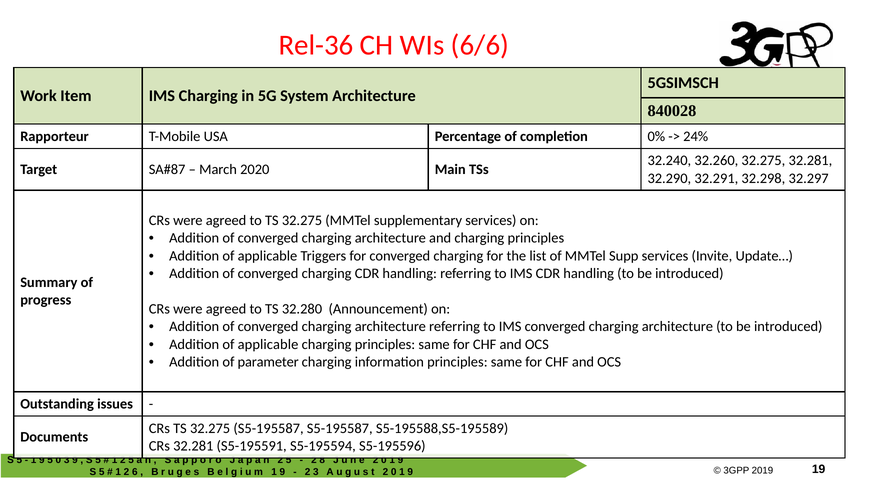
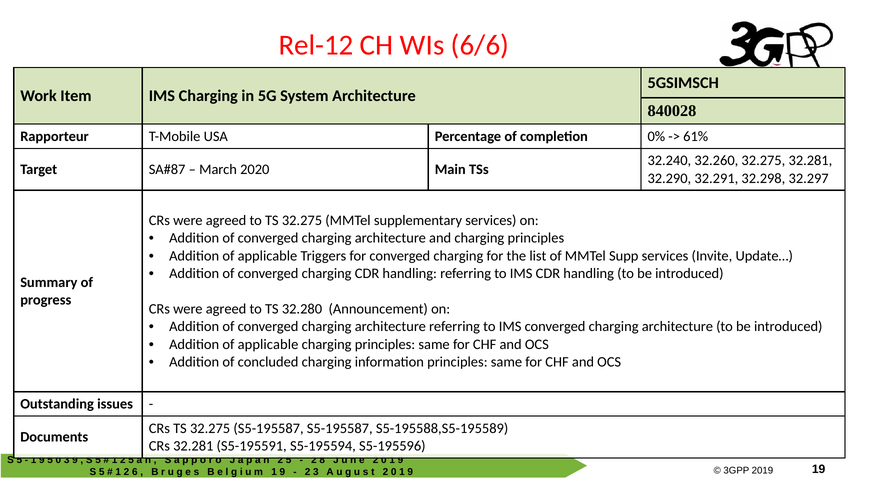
Rel-36: Rel-36 -> Rel-12
24%: 24% -> 61%
parameter: parameter -> concluded
